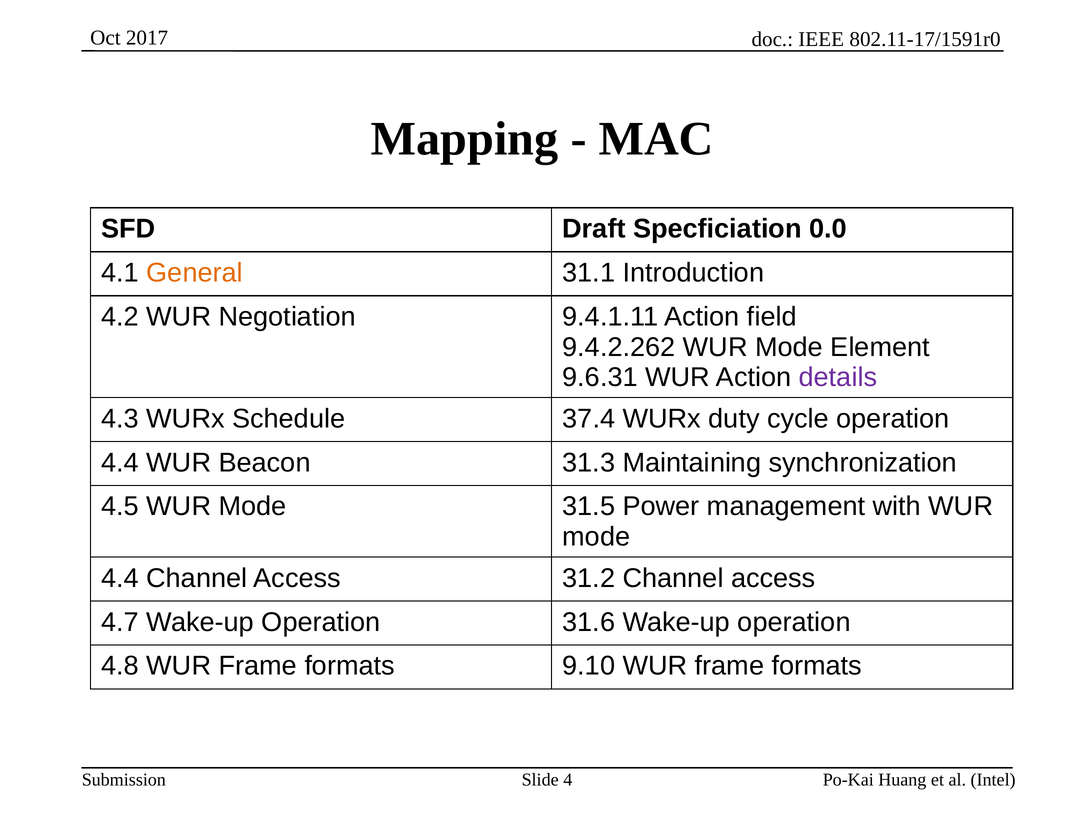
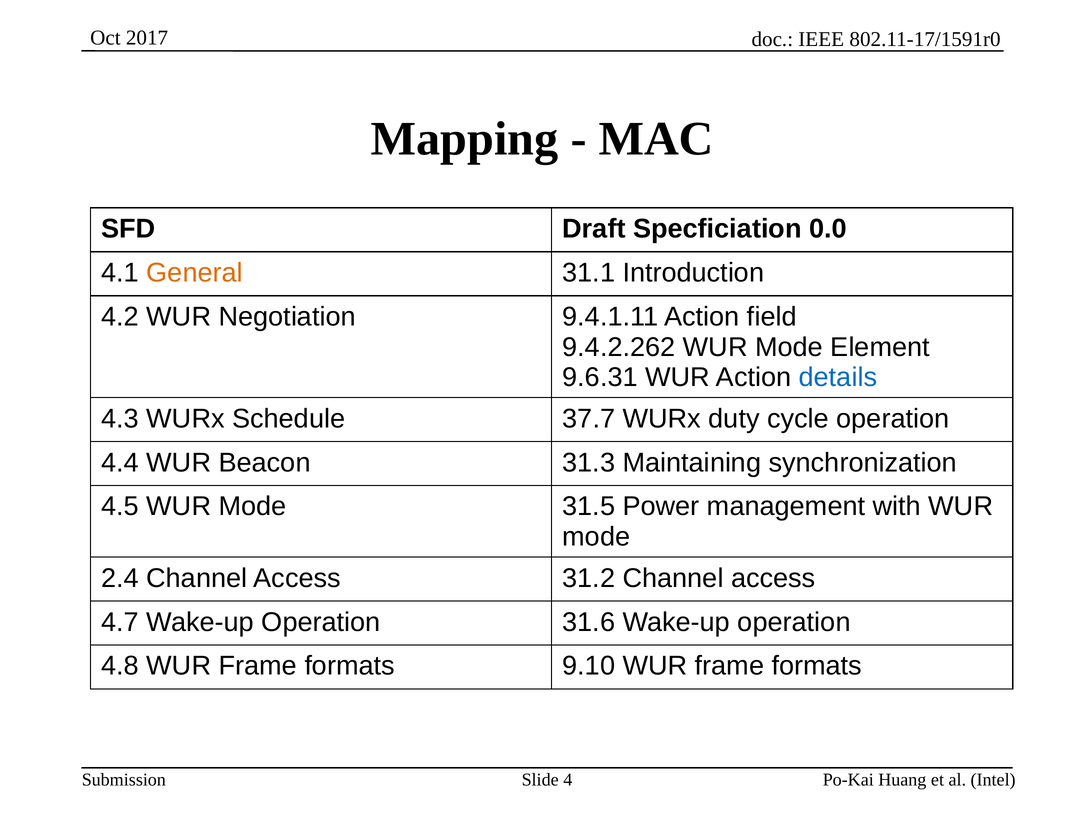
details colour: purple -> blue
37.4: 37.4 -> 37.7
4.4 at (120, 579): 4.4 -> 2.4
